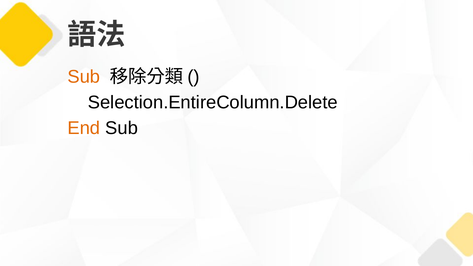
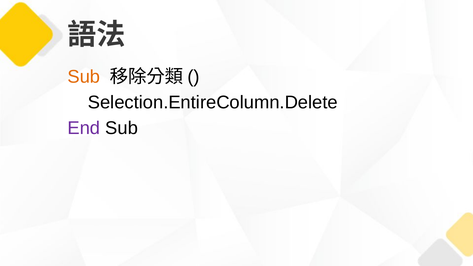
End colour: orange -> purple
